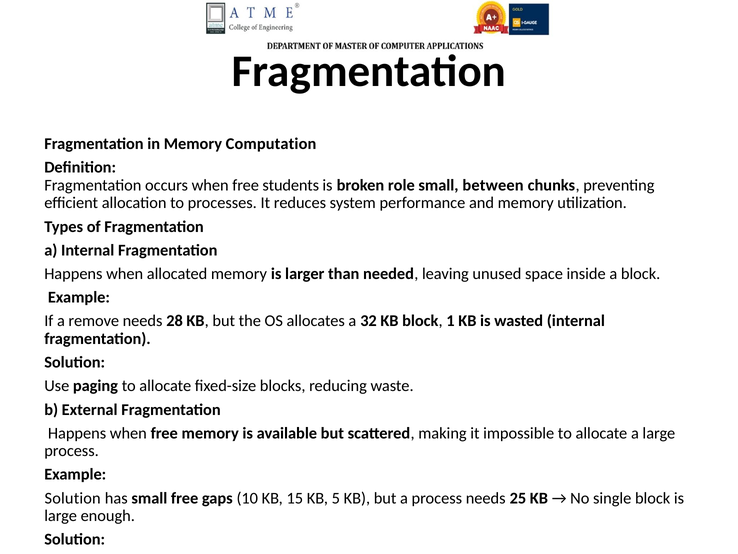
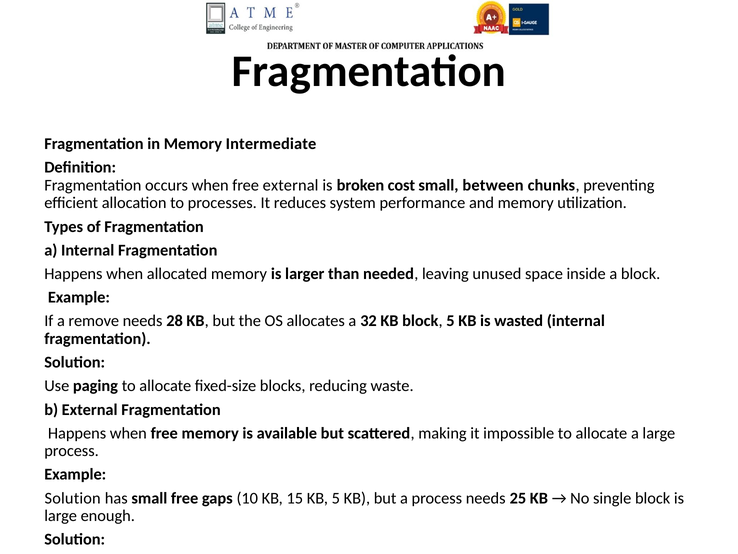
Computation: Computation -> Intermediate
free students: students -> external
role: role -> cost
block 1: 1 -> 5
